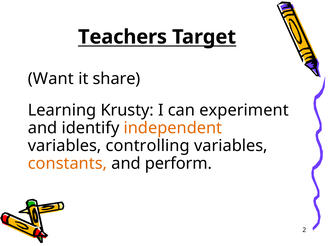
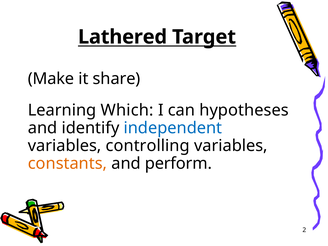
Teachers: Teachers -> Lathered
Want: Want -> Make
Krusty: Krusty -> Which
experiment: experiment -> hypotheses
independent colour: orange -> blue
